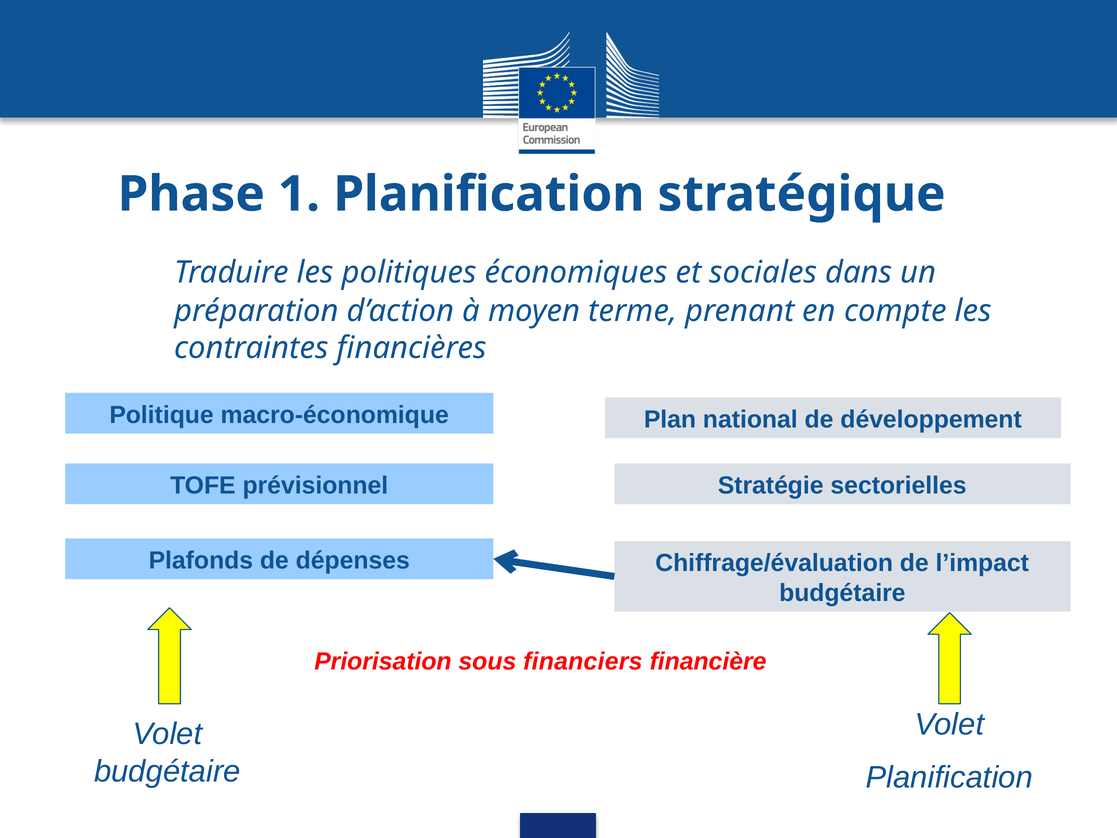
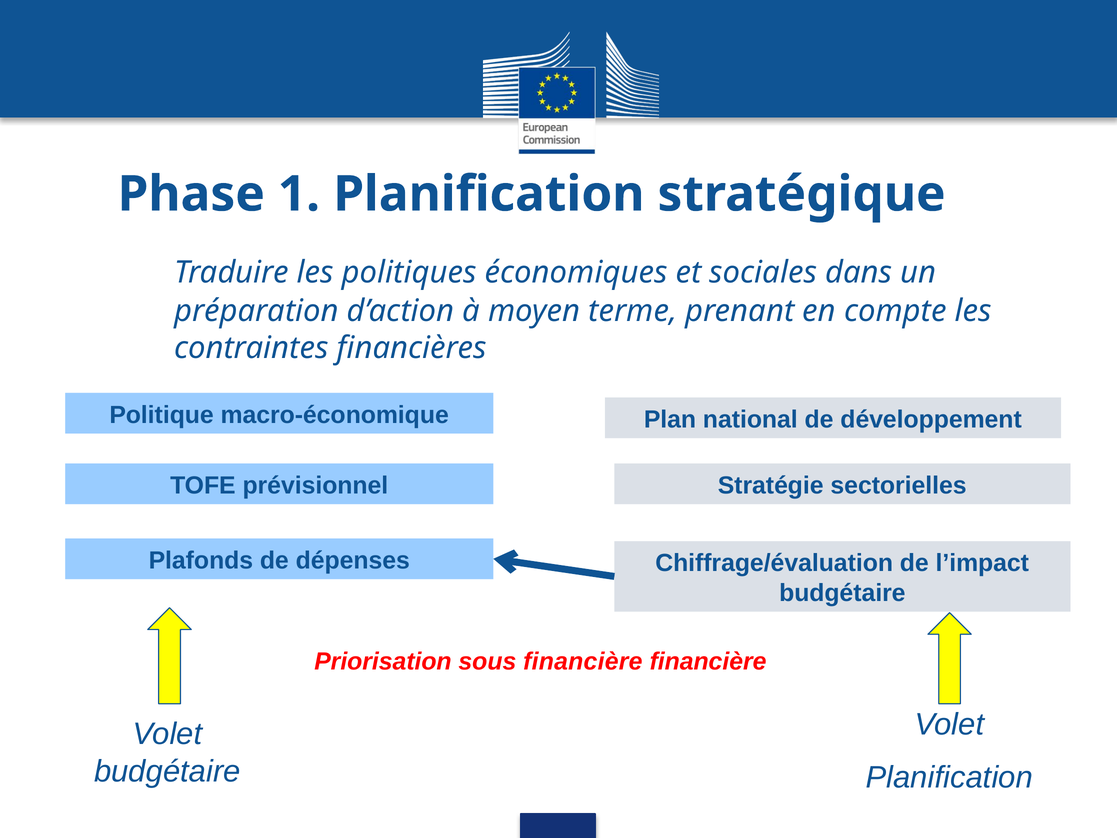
sous financiers: financiers -> financière
